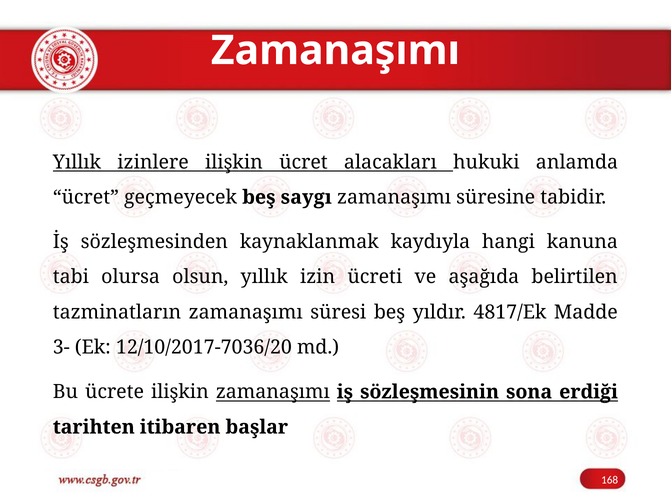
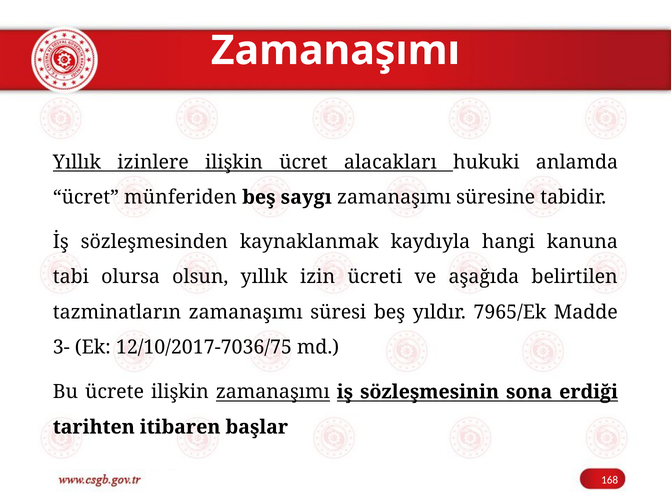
geçmeyecek: geçmeyecek -> münferiden
4817/Ek: 4817/Ek -> 7965/Ek
12/10/2017-7036/20: 12/10/2017-7036/20 -> 12/10/2017-7036/75
